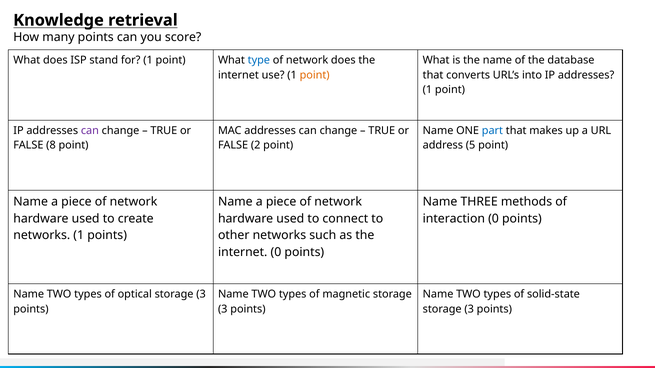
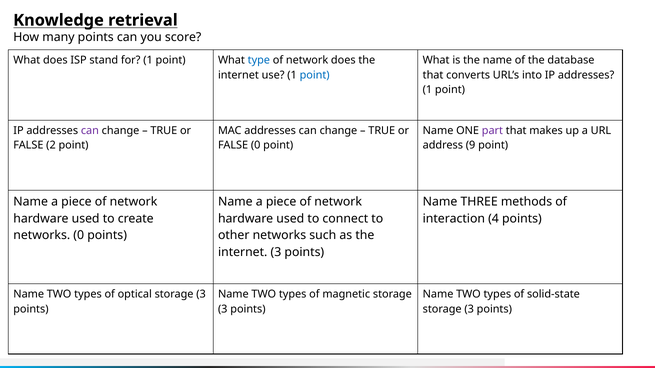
point at (315, 75) colour: orange -> blue
part colour: blue -> purple
8: 8 -> 2
FALSE 2: 2 -> 0
5: 5 -> 9
interaction 0: 0 -> 4
networks 1: 1 -> 0
internet 0: 0 -> 3
